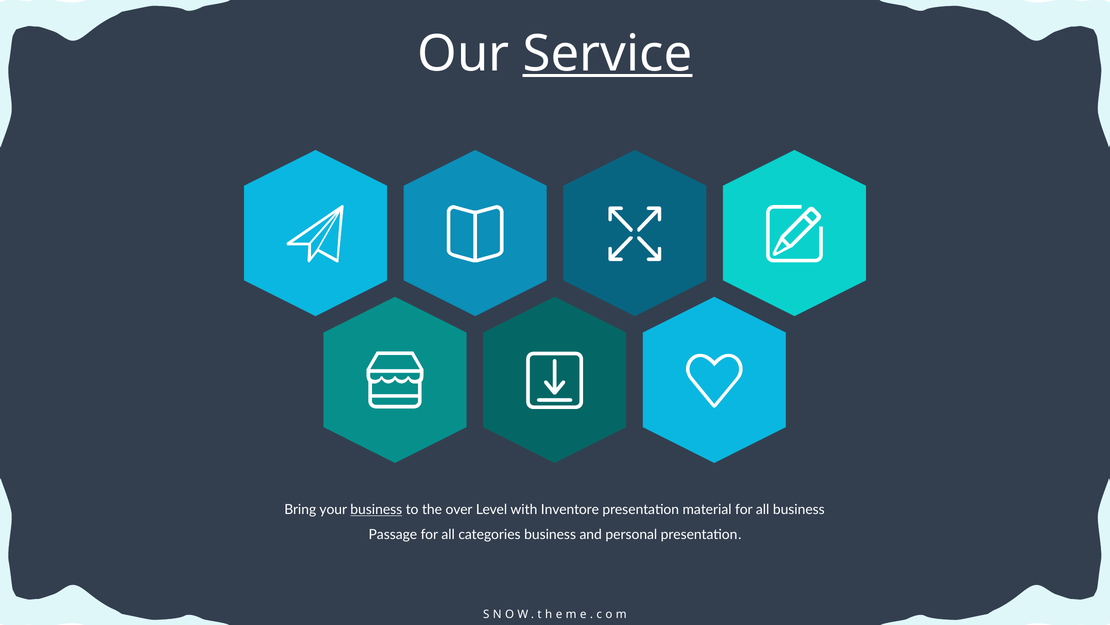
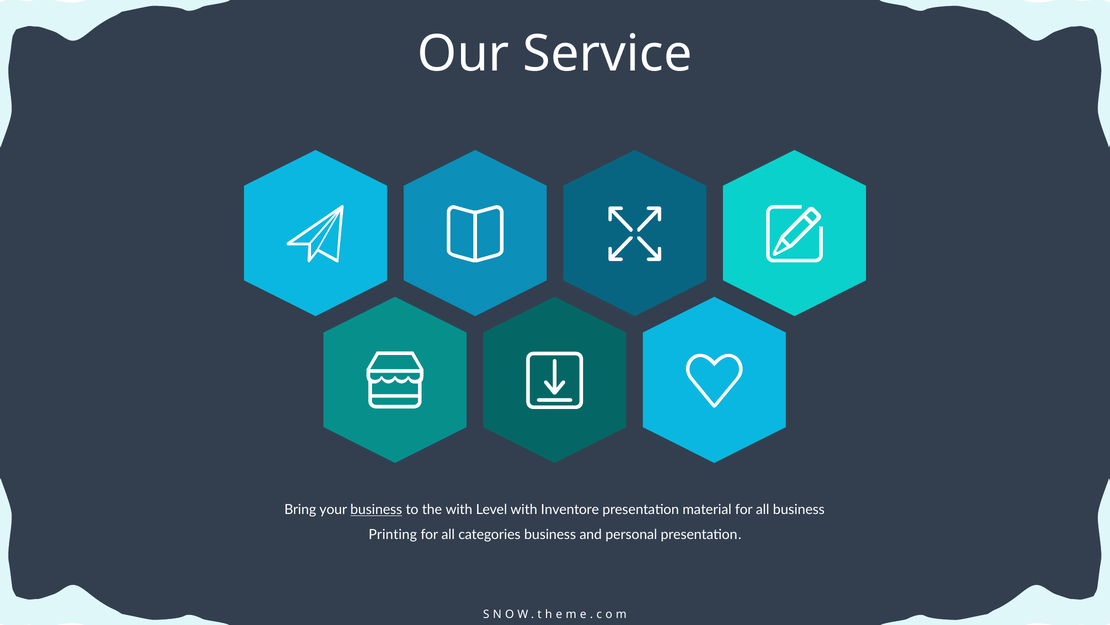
Service underline: present -> none
the over: over -> with
Passage: Passage -> Printing
